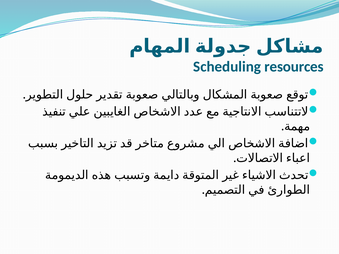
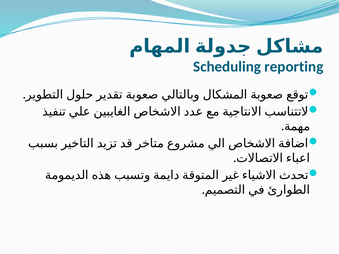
resources: resources -> reporting
